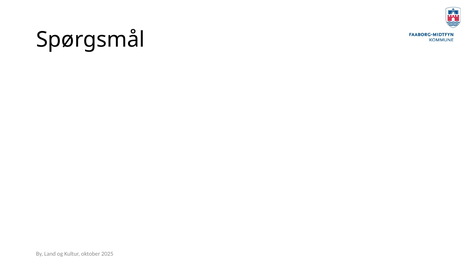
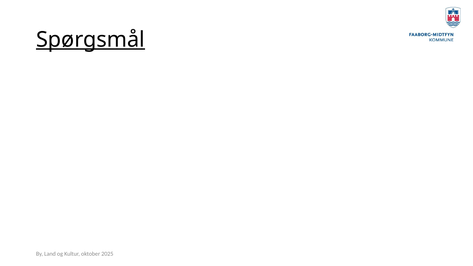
Spørgsmål underline: none -> present
